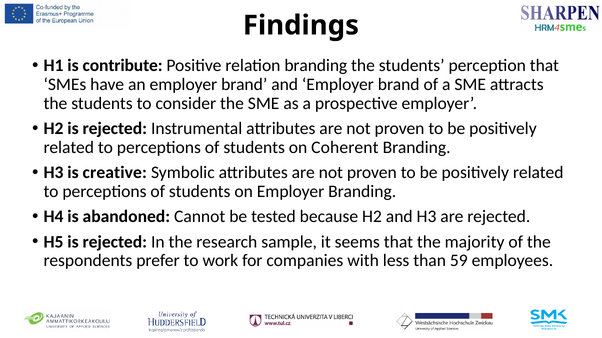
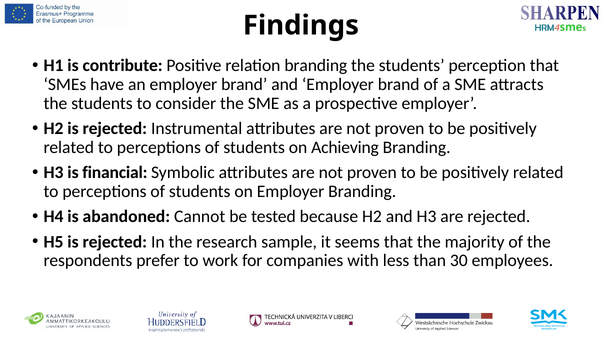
Coherent: Coherent -> Achieving
creative: creative -> financial
59: 59 -> 30
